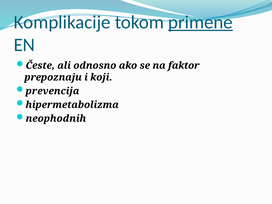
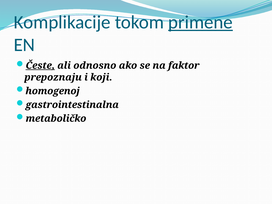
Česte underline: none -> present
prevencija: prevencija -> homogenoj
hipermetabolizma: hipermetabolizma -> gastrointestinalna
neophodnih: neophodnih -> metaboličko
